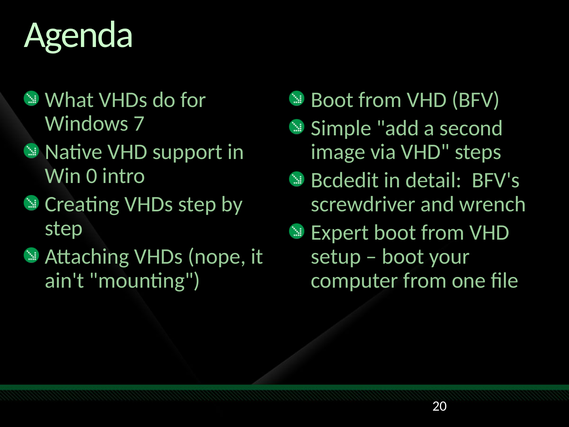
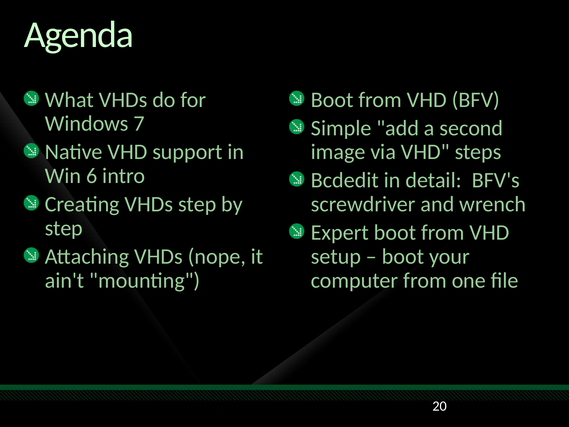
0: 0 -> 6
